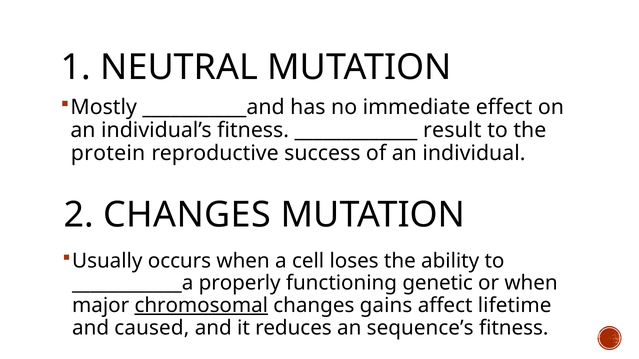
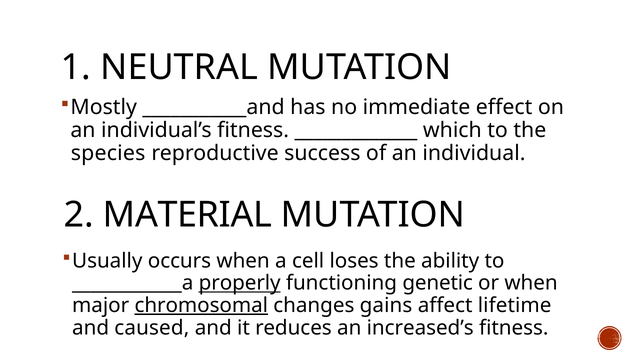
result: result -> which
protein: protein -> species
2 CHANGES: CHANGES -> MATERIAL
properly underline: none -> present
sequence’s: sequence’s -> increased’s
